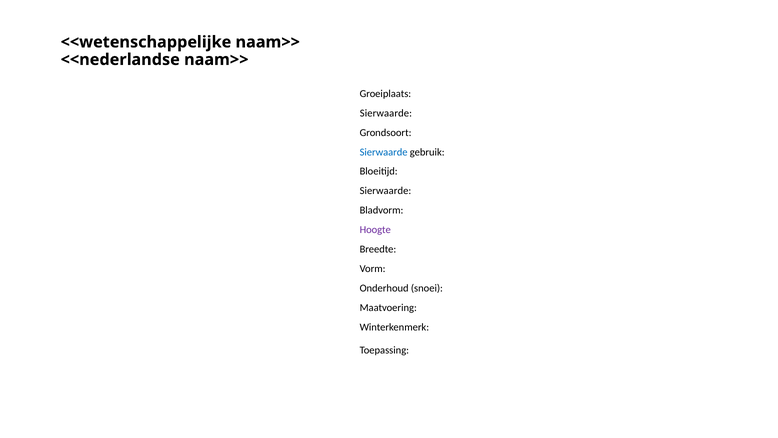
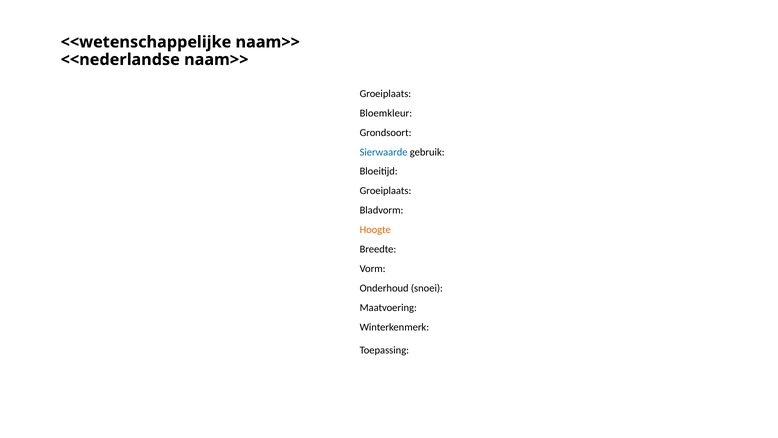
Sierwaarde at (386, 113): Sierwaarde -> Bloemkleur
Sierwaarde at (385, 191): Sierwaarde -> Groeiplaats
Hoogte colour: purple -> orange
